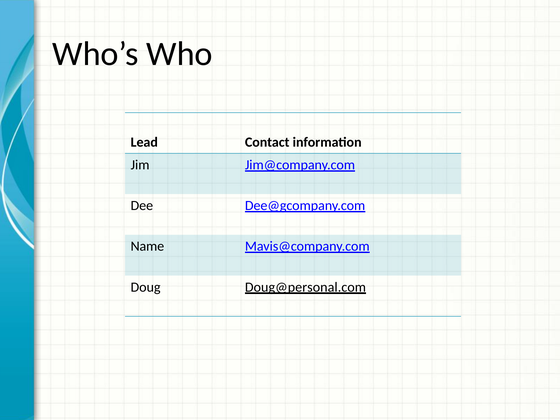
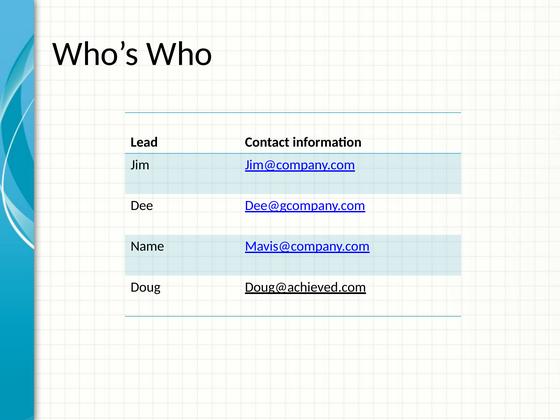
Doug@personal.com: Doug@personal.com -> Doug@achieved.com
